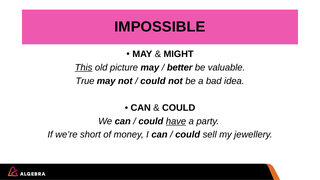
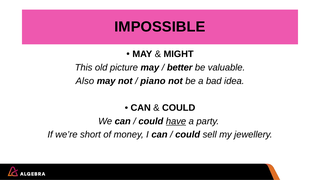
This underline: present -> none
True: True -> Also
could at (153, 81): could -> piano
